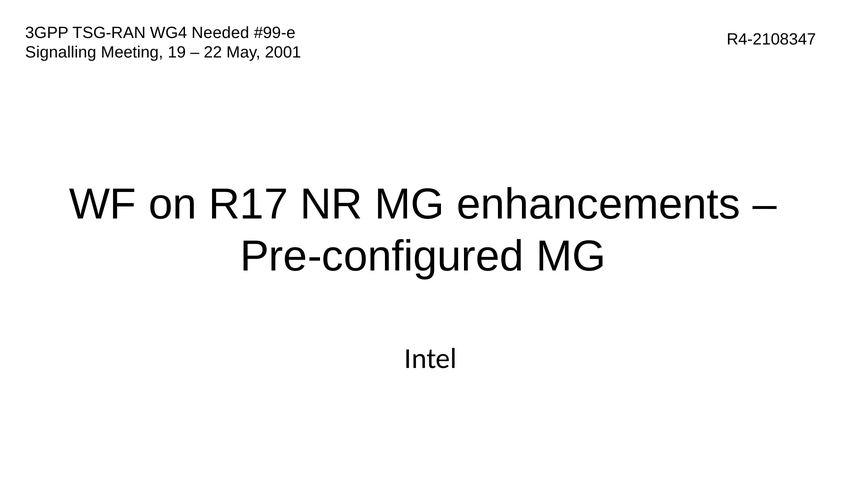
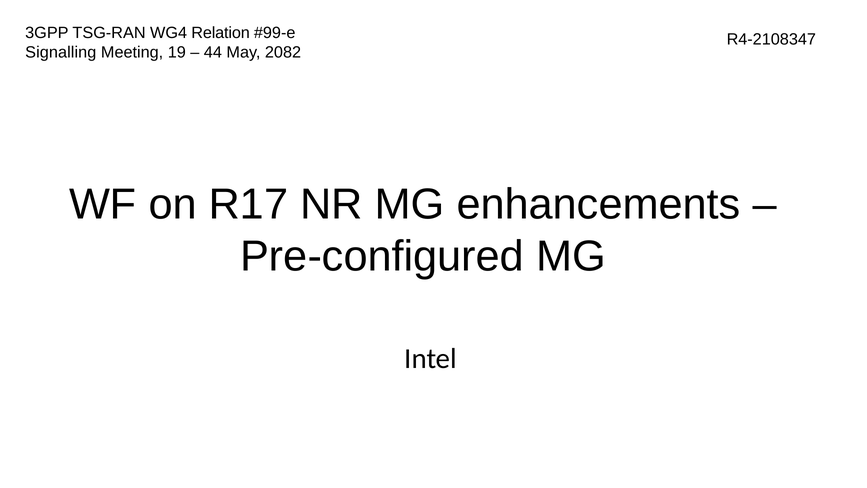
Needed: Needed -> Relation
22: 22 -> 44
2001: 2001 -> 2082
